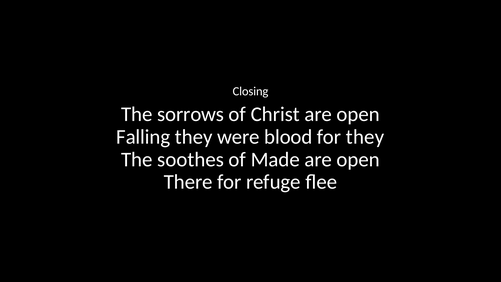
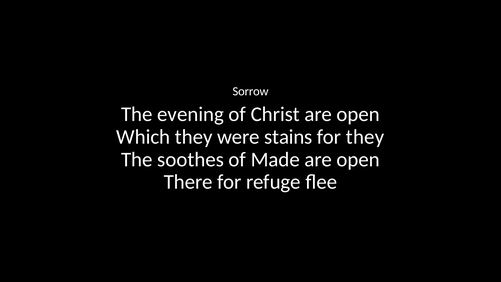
Closing: Closing -> Sorrow
sorrows: sorrows -> evening
Falling: Falling -> Which
blood: blood -> stains
